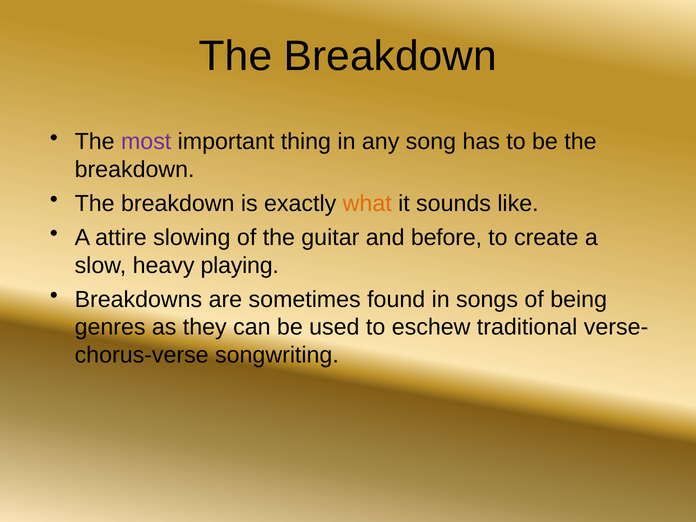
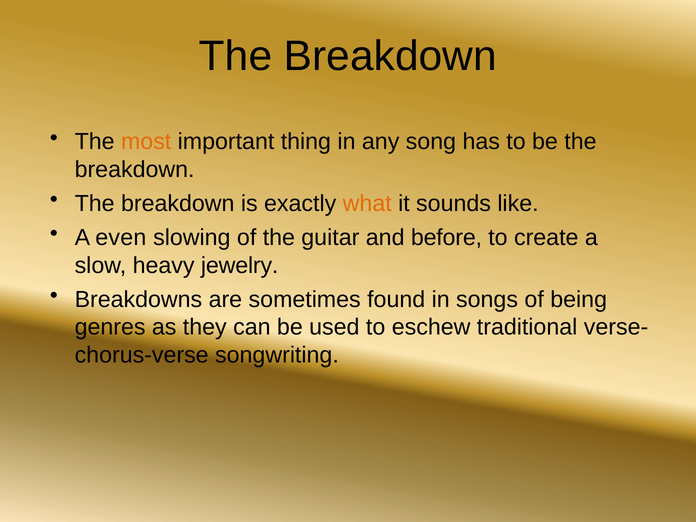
most colour: purple -> orange
attire: attire -> even
playing: playing -> jewelry
